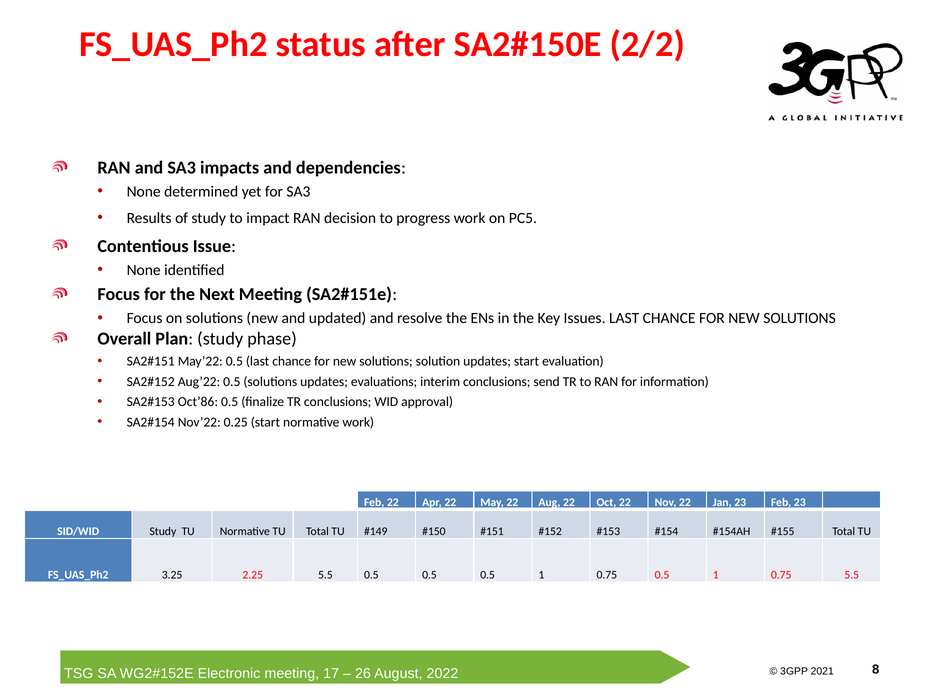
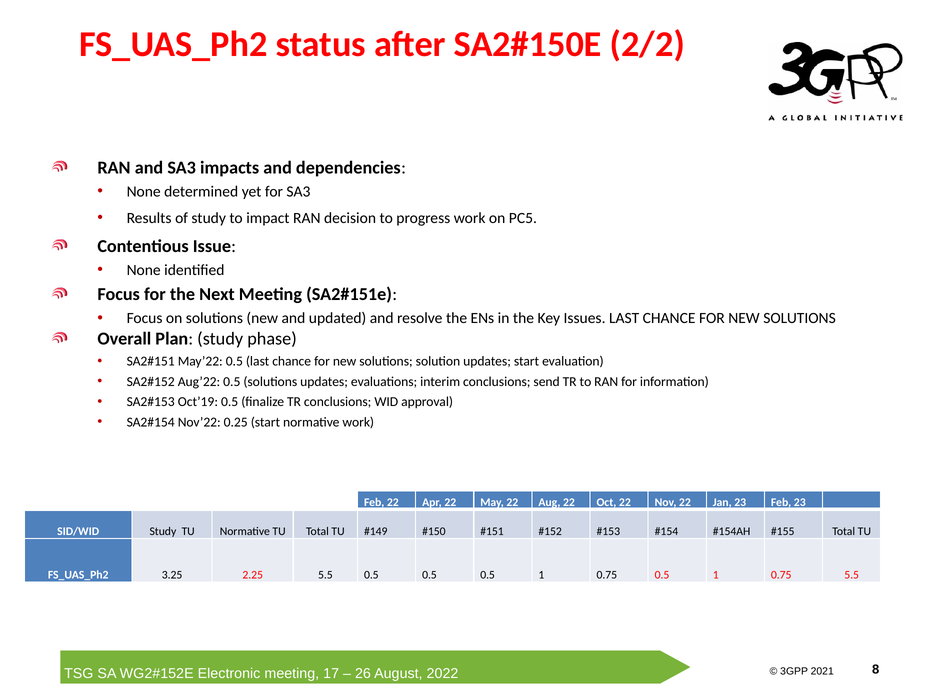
Oct’86: Oct’86 -> Oct’19
